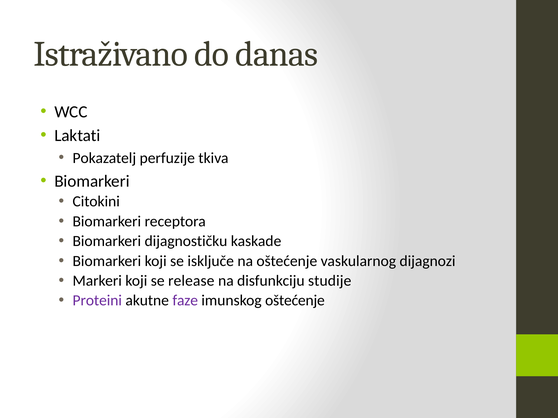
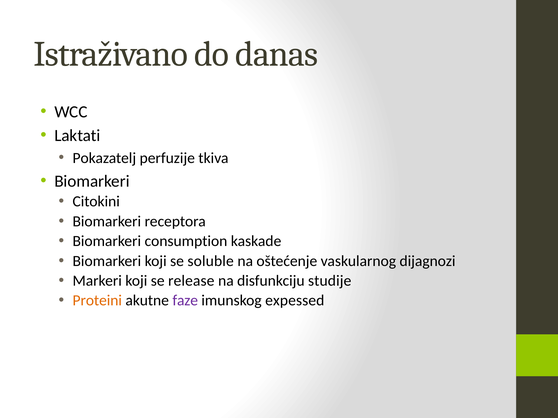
dijagnostičku: dijagnostičku -> consumption
isključe: isključe -> soluble
Proteini colour: purple -> orange
imunskog oštećenje: oštećenje -> expessed
